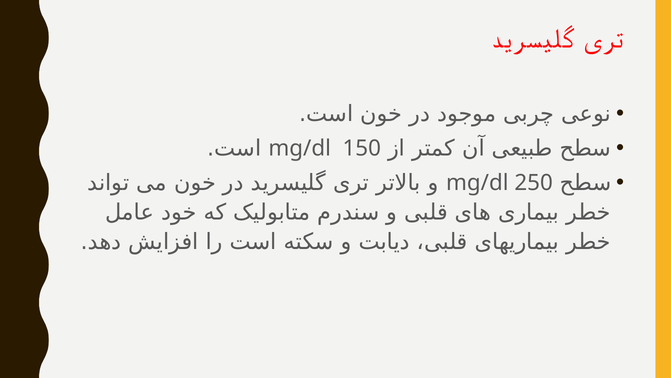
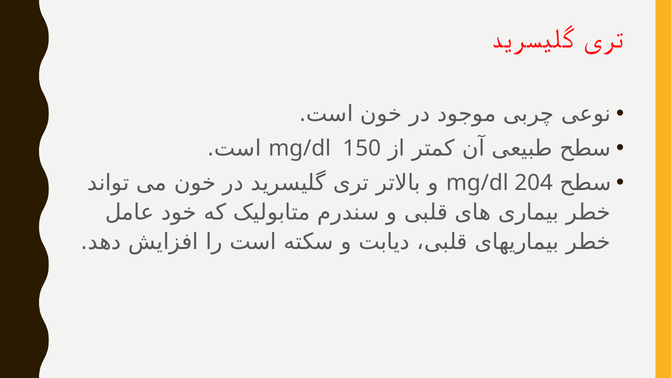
250: 250 -> 204
